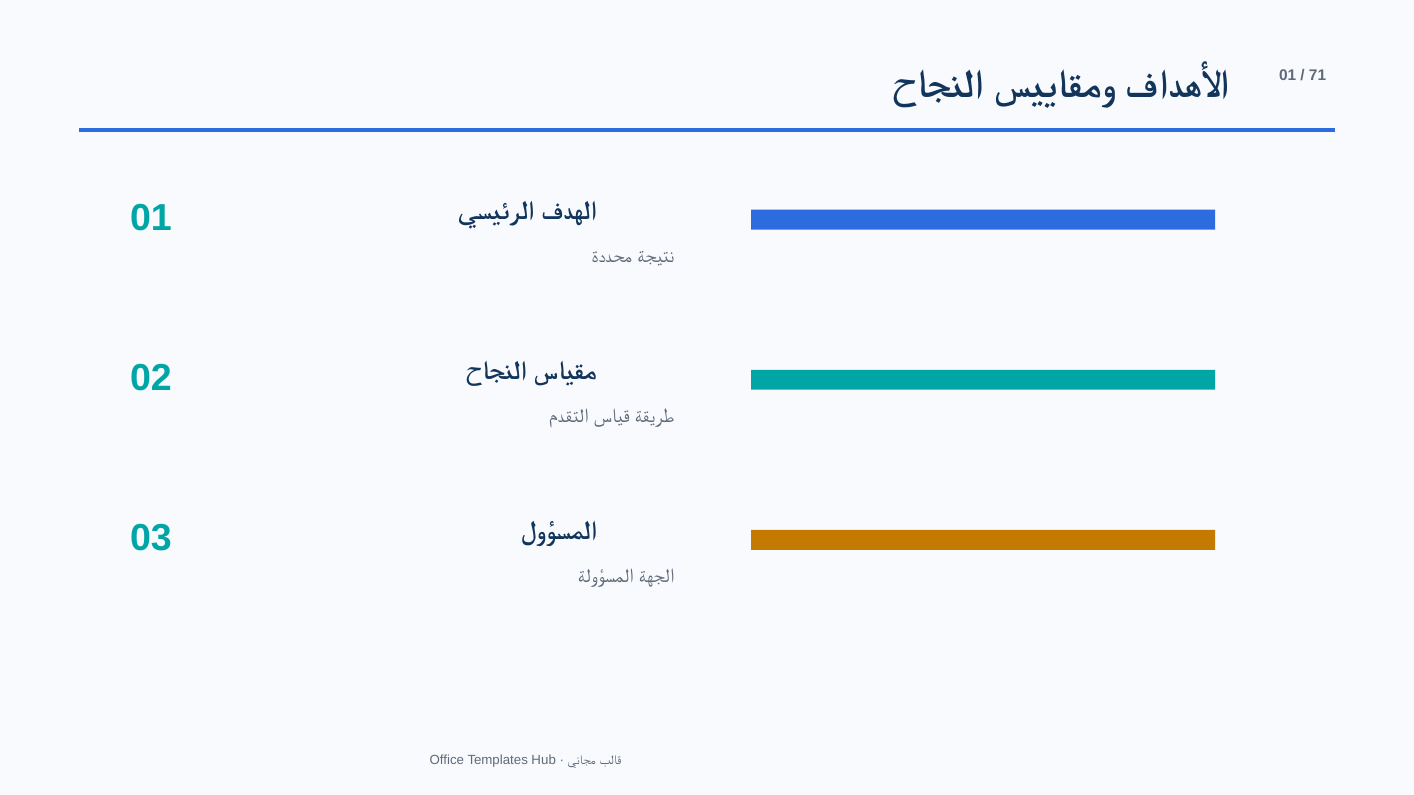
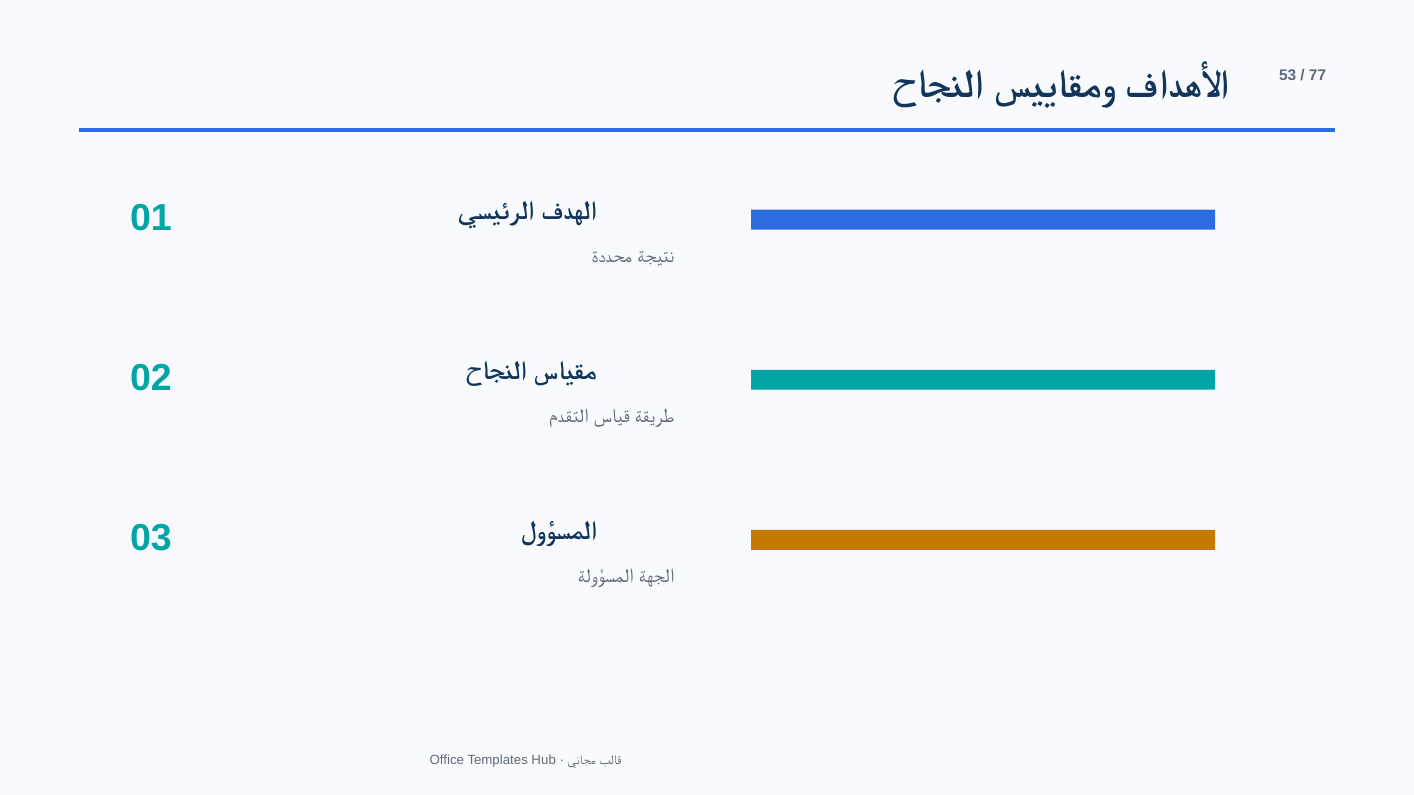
01 at (1288, 75): 01 -> 53
71: 71 -> 77
